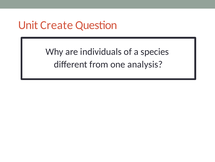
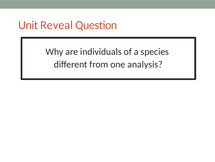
Create: Create -> Reveal
